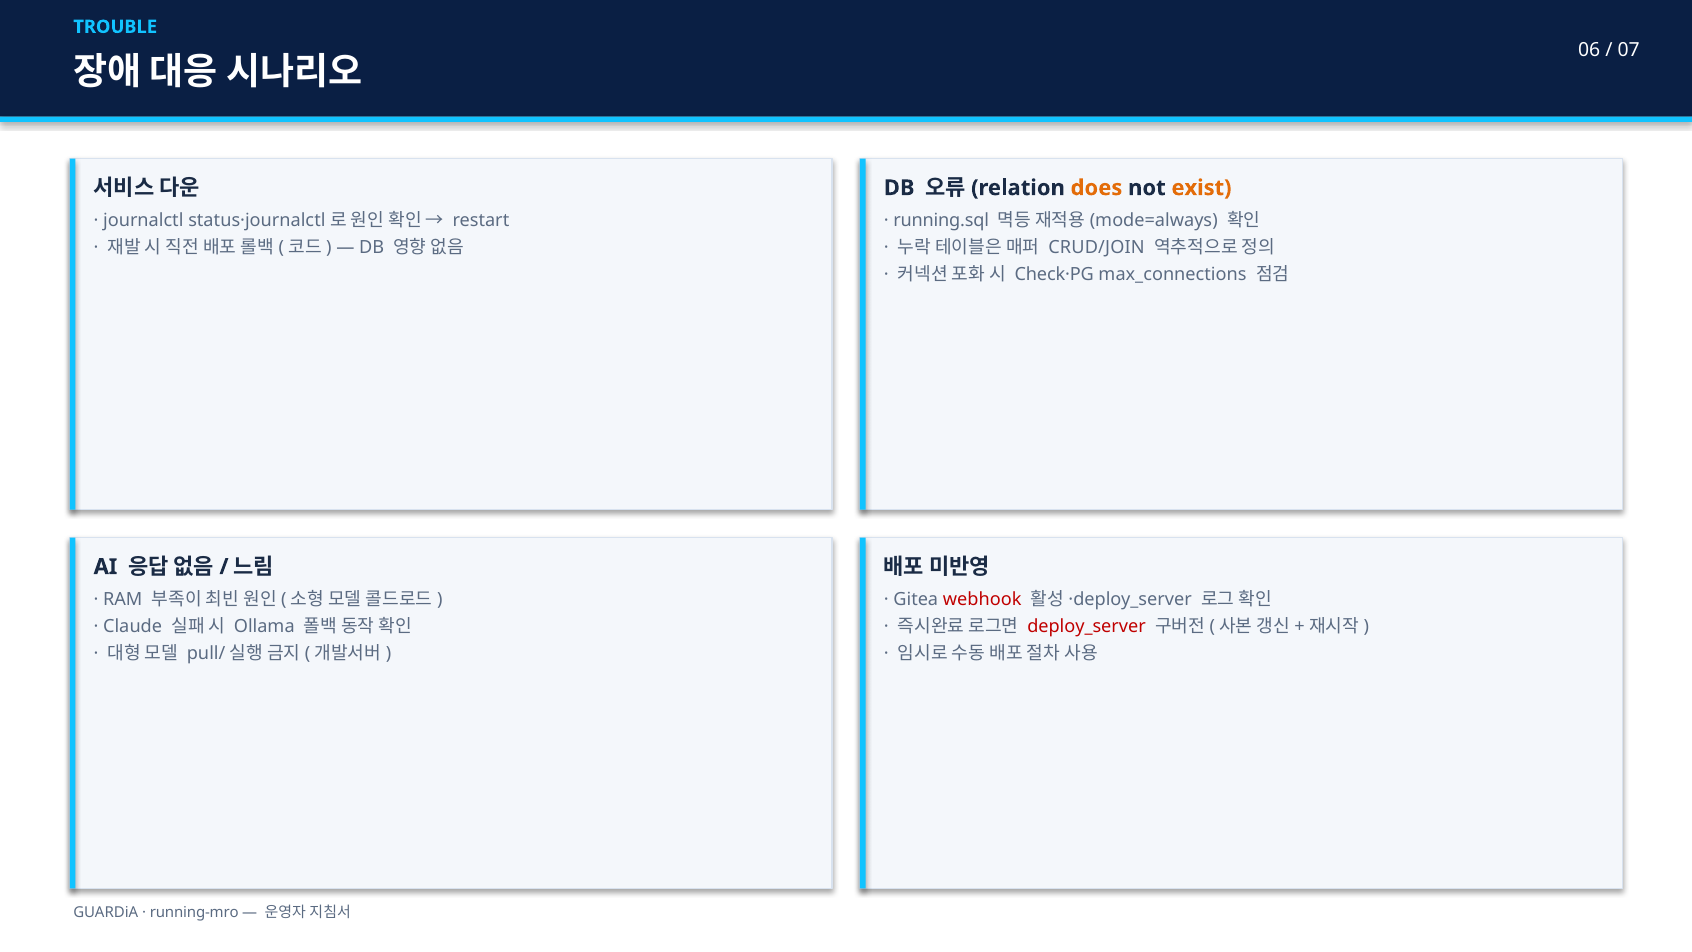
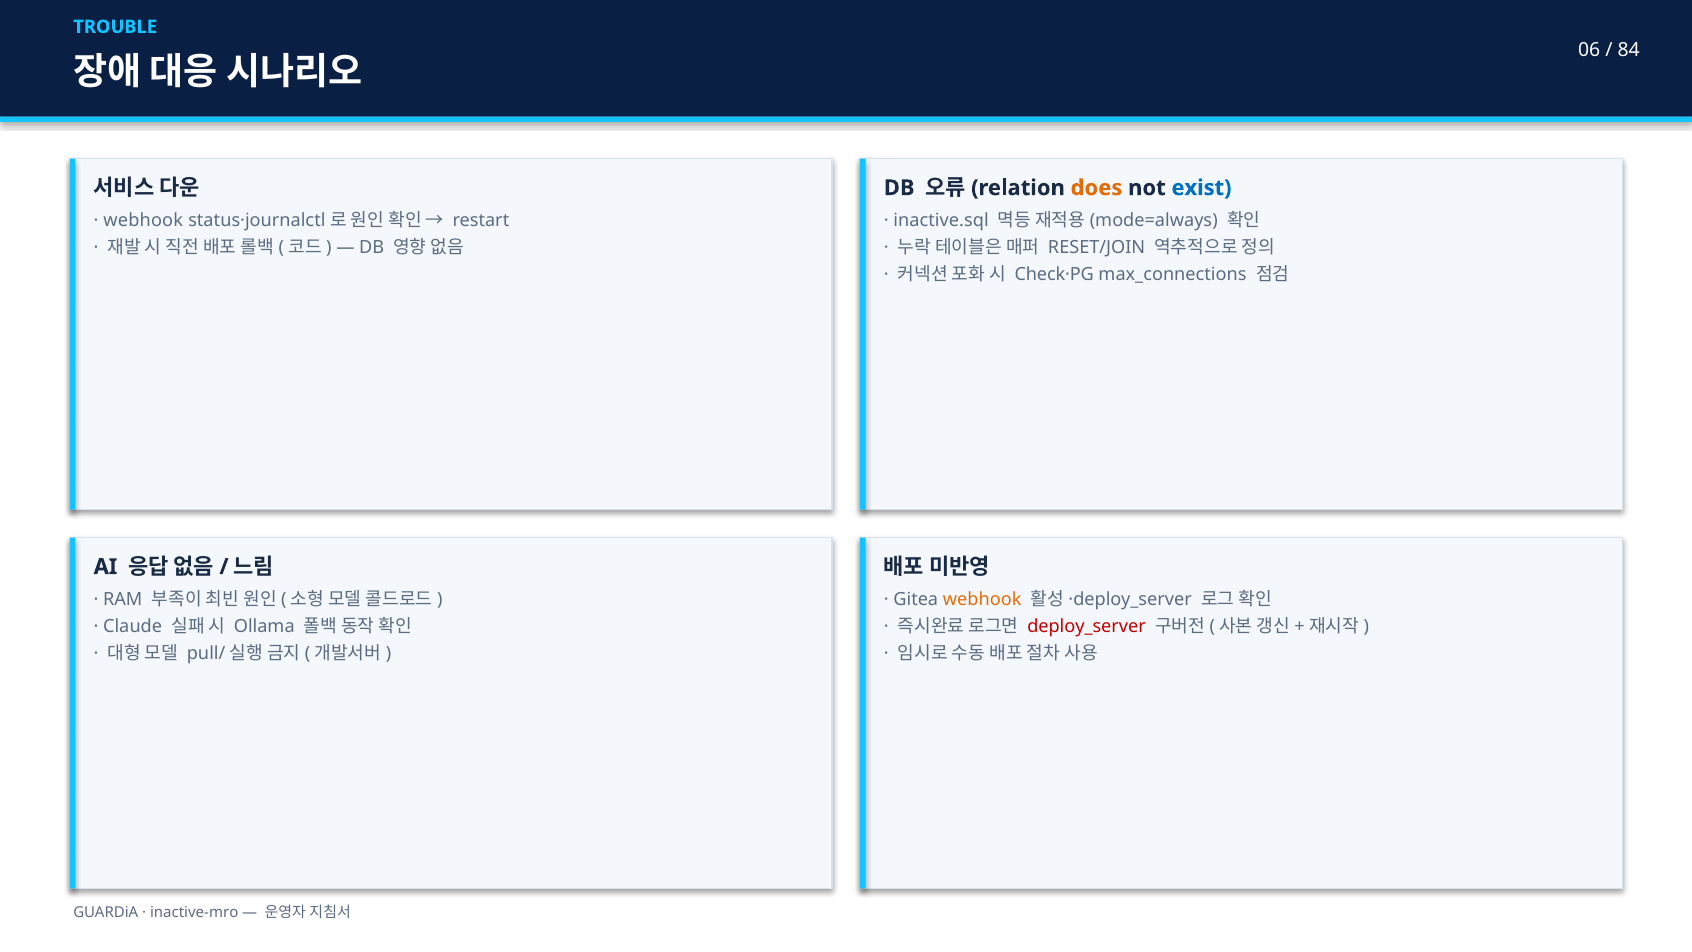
07: 07 -> 84
exist colour: orange -> blue
journalctl at (143, 220): journalctl -> webhook
running.sql: running.sql -> inactive.sql
CRUD/JOIN: CRUD/JOIN -> RESET/JOIN
webhook at (982, 599) colour: red -> orange
running-mro: running-mro -> inactive-mro
